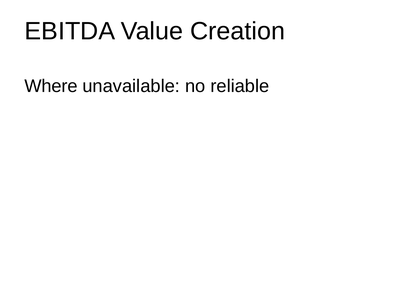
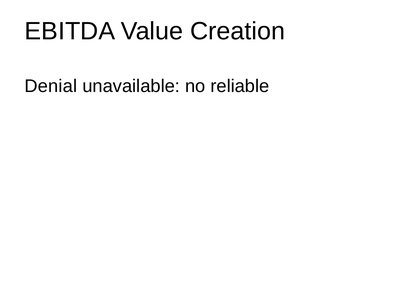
Where: Where -> Denial
